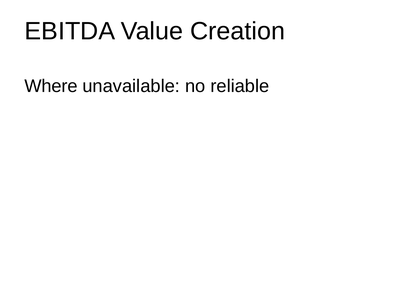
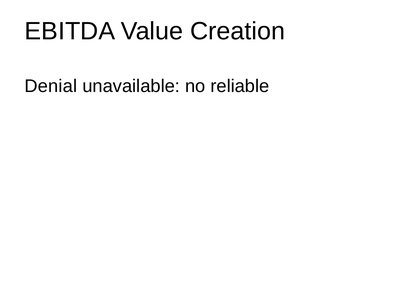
Where: Where -> Denial
